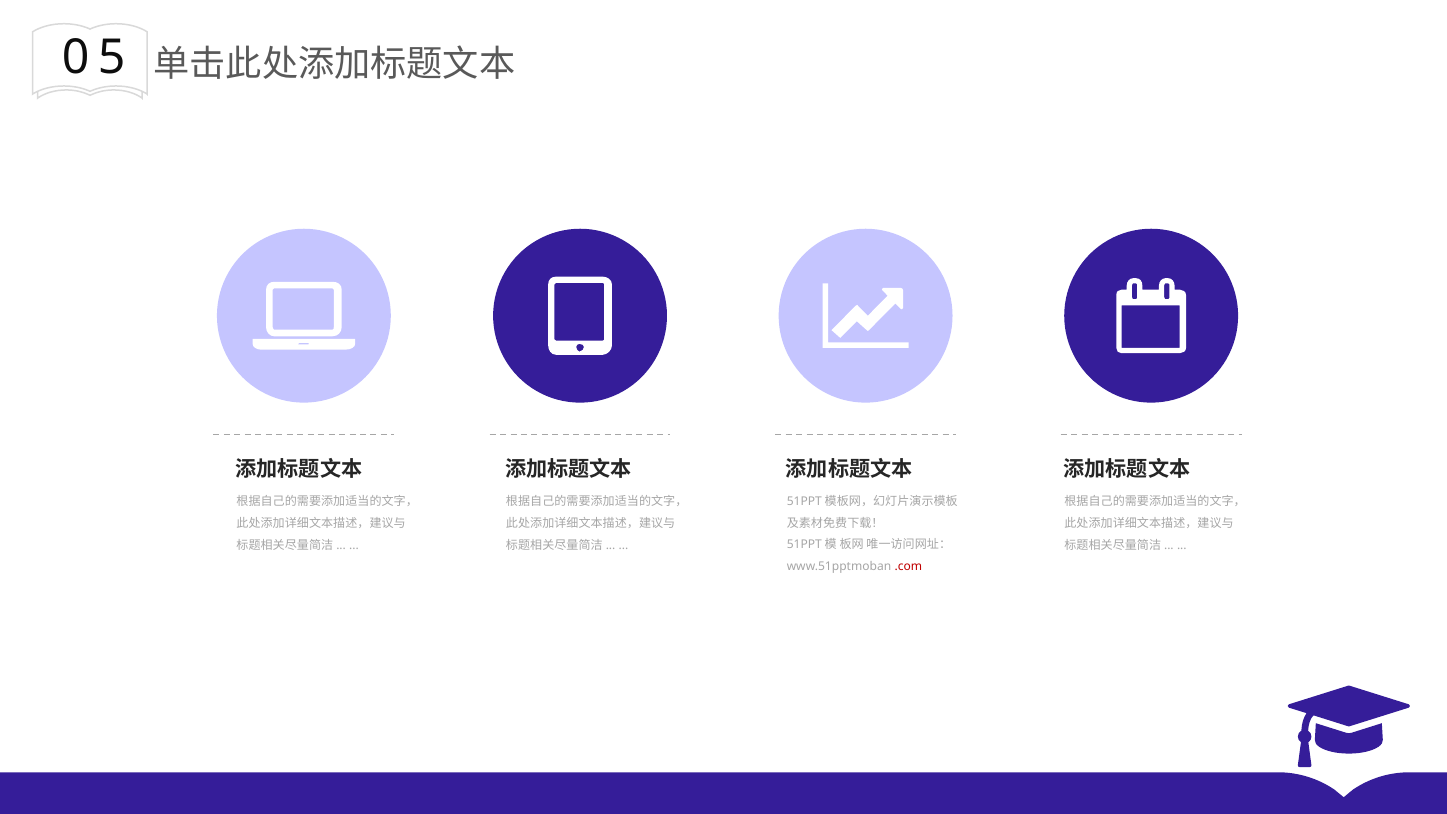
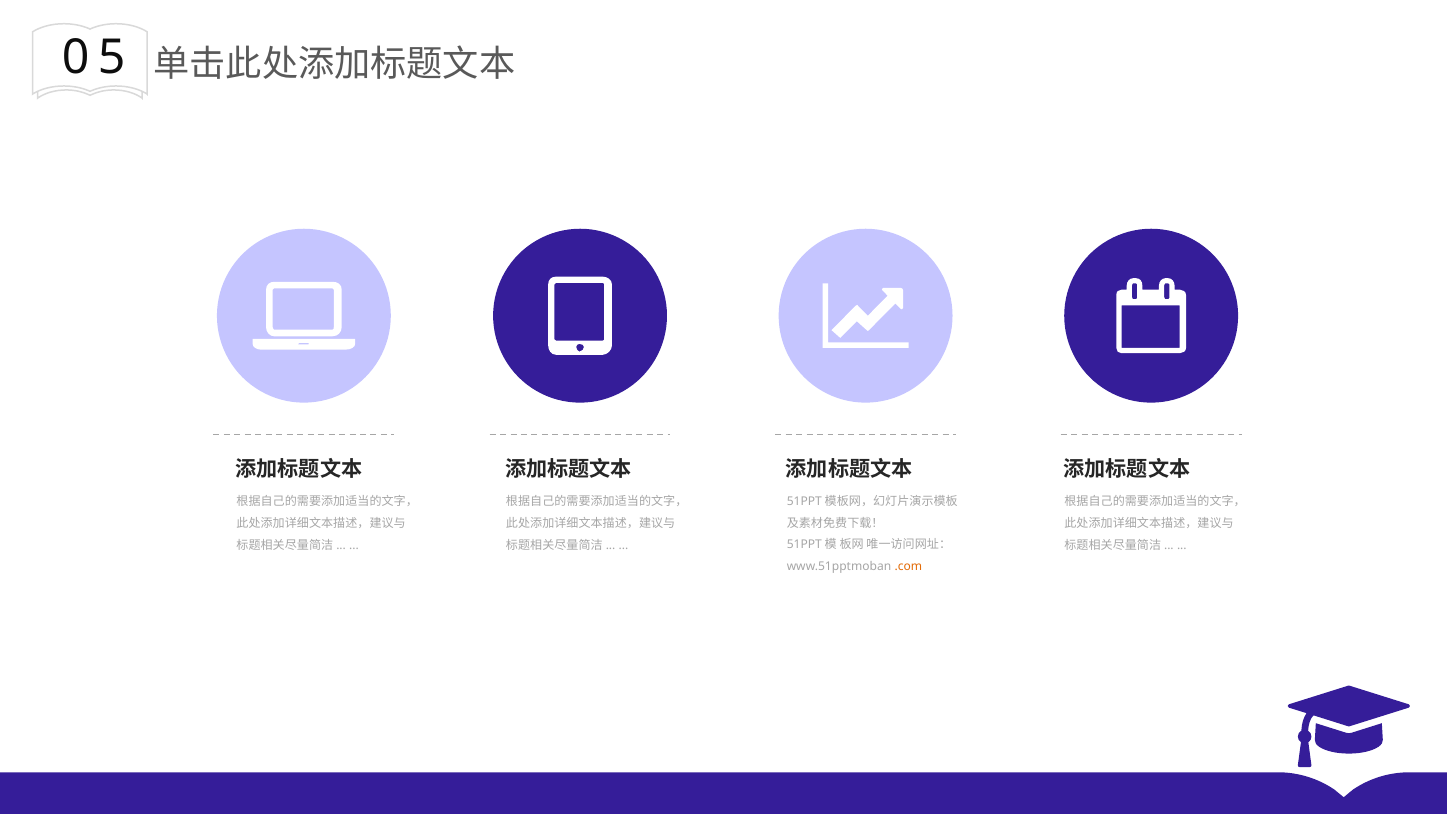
.com colour: red -> orange
